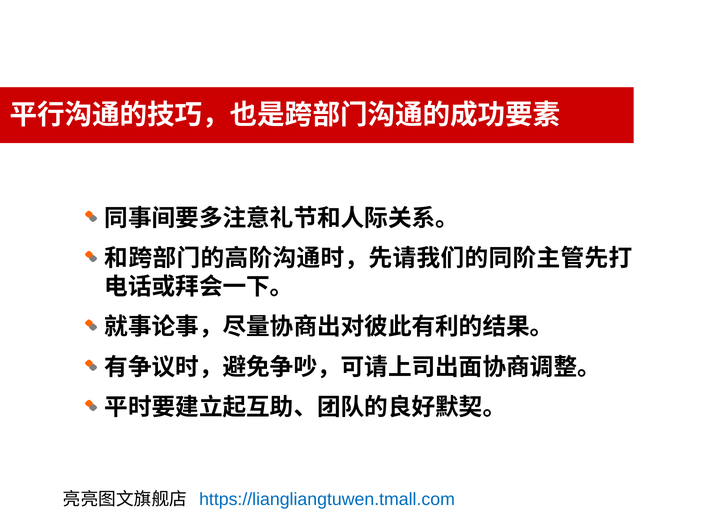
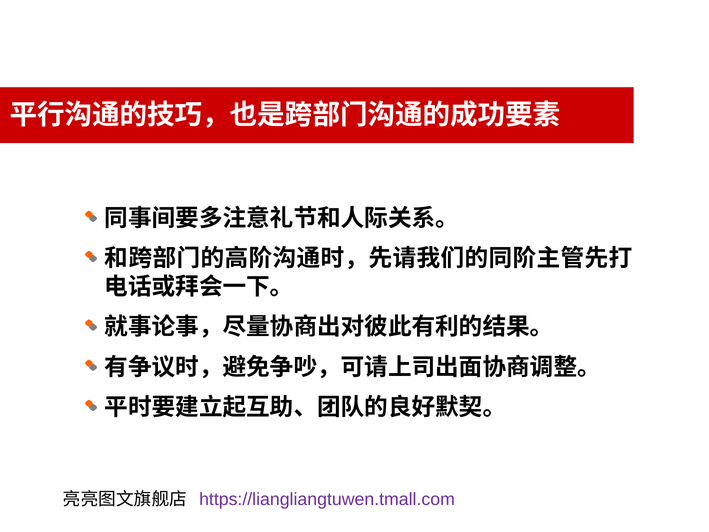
https://liangliangtuwen.tmall.com colour: blue -> purple
